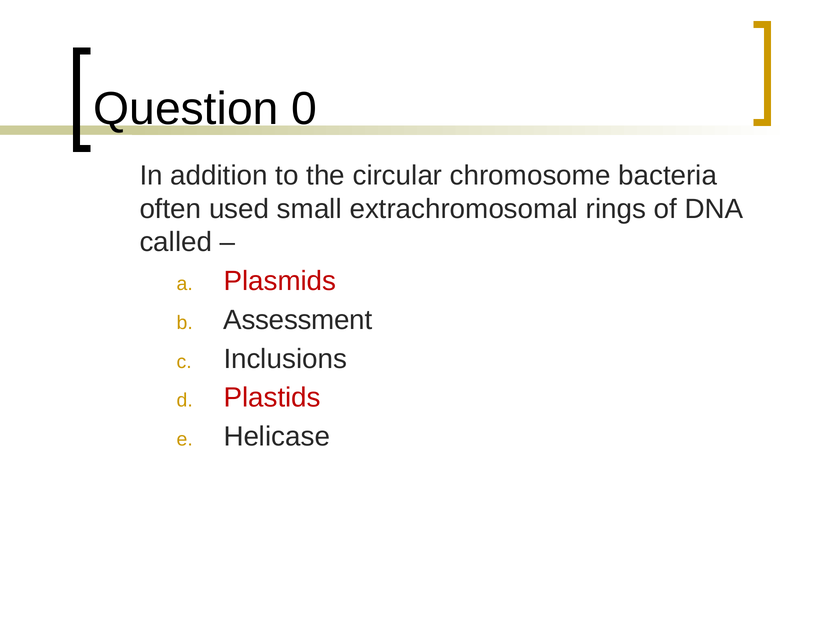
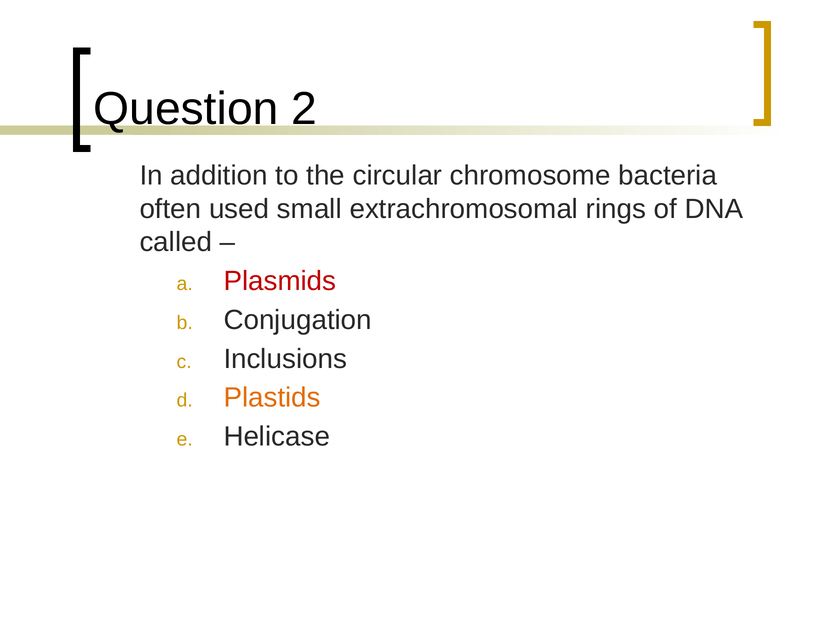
0: 0 -> 2
Assessment: Assessment -> Conjugation
Plastids colour: red -> orange
